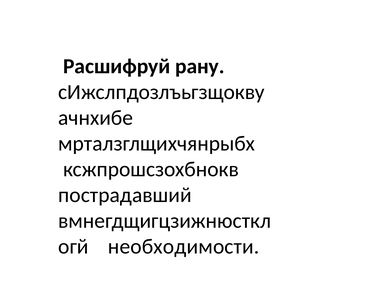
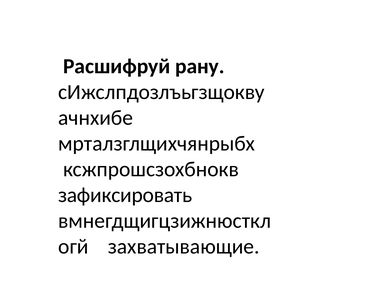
пострадавший: пострадавший -> зафиксировать
необходимости: необходимости -> захватывающие
